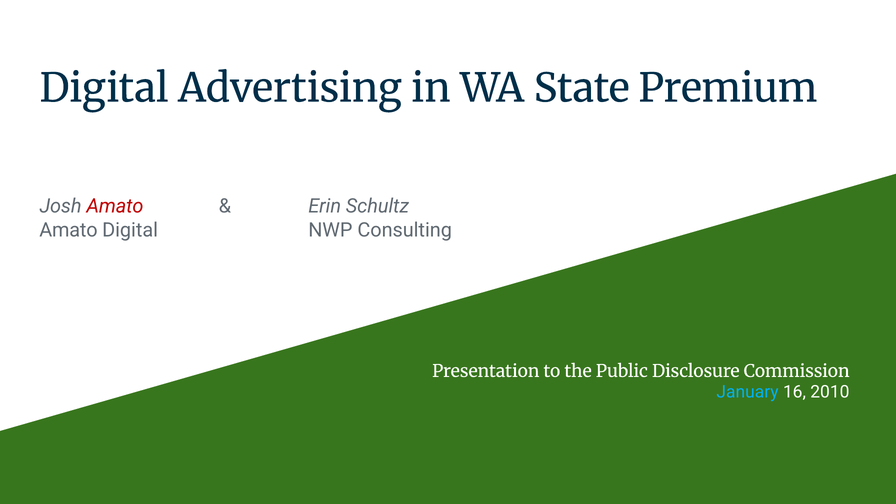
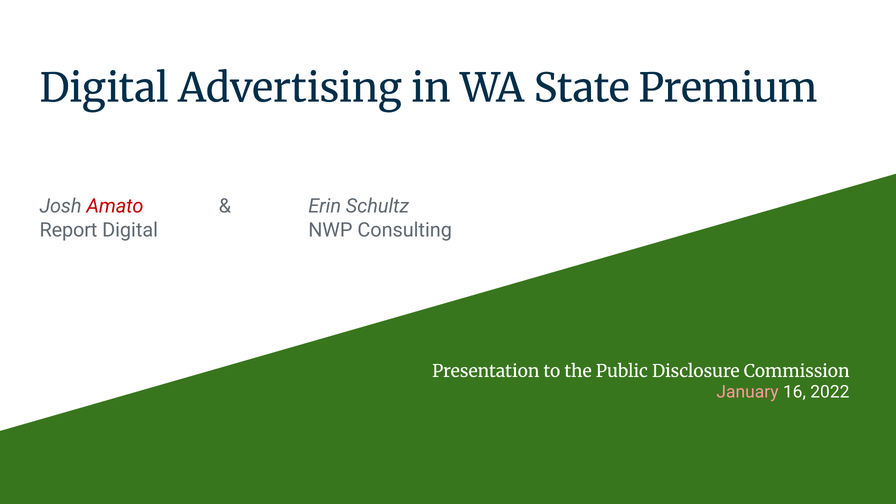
Amato at (68, 230): Amato -> Report
January colour: light blue -> pink
2010: 2010 -> 2022
